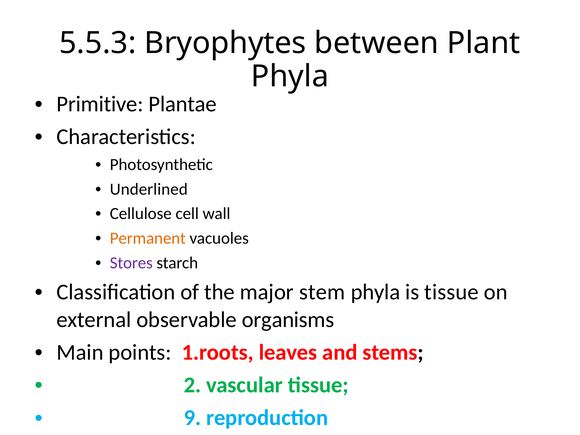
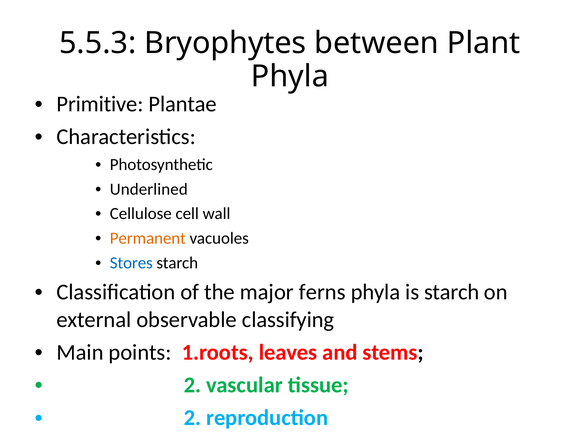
Stores colour: purple -> blue
stem: stem -> ferns
is tissue: tissue -> starch
organisms: organisms -> classifying
9 at (192, 418): 9 -> 2
